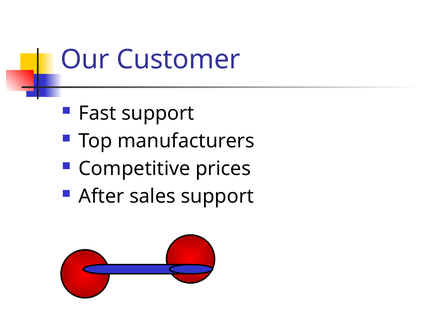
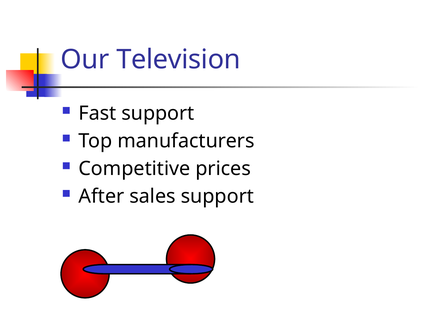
Customer: Customer -> Television
